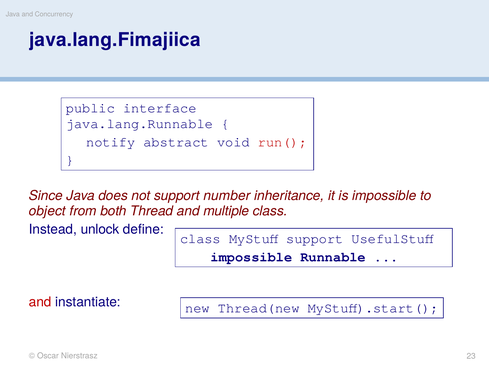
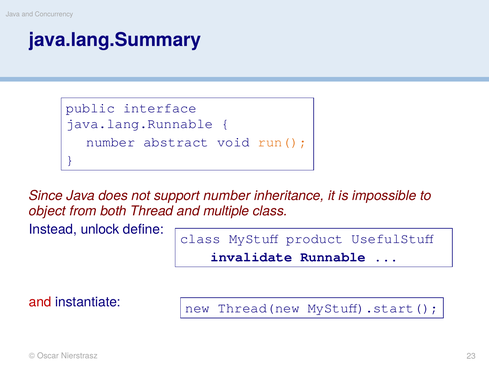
java.lang.Fimajiica: java.lang.Fimajiica -> java.lang.Summary
notify at (111, 142): notify -> number
run( colour: red -> orange
MyStuff support: support -> product
impossible at (251, 257): impossible -> invalidate
